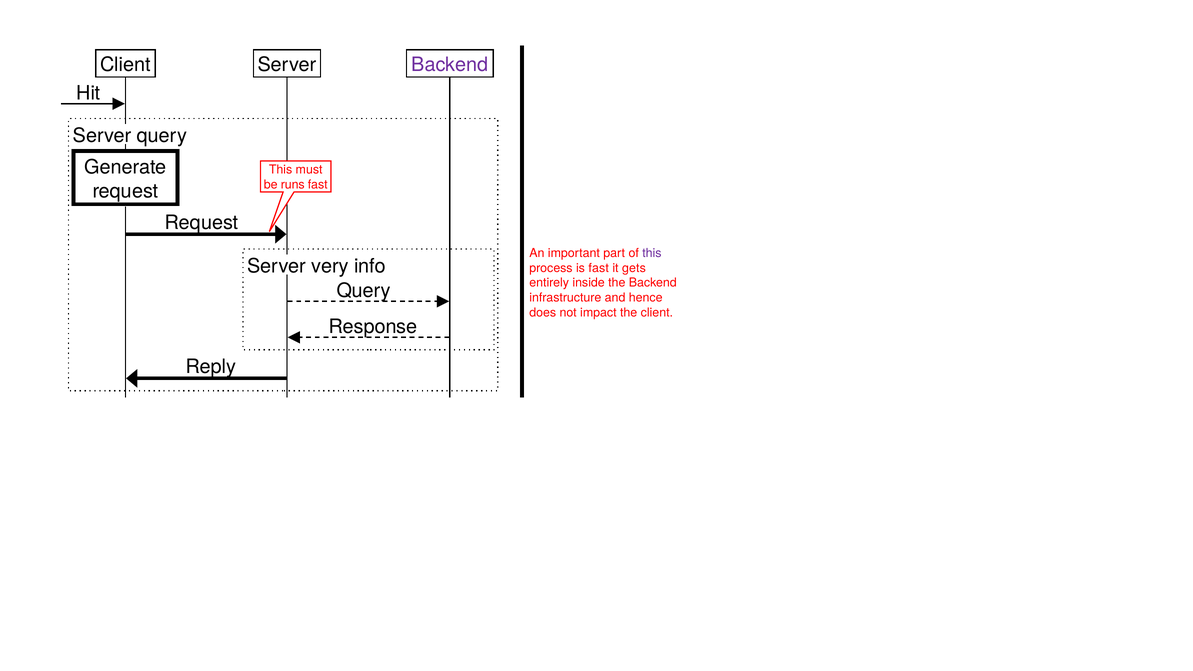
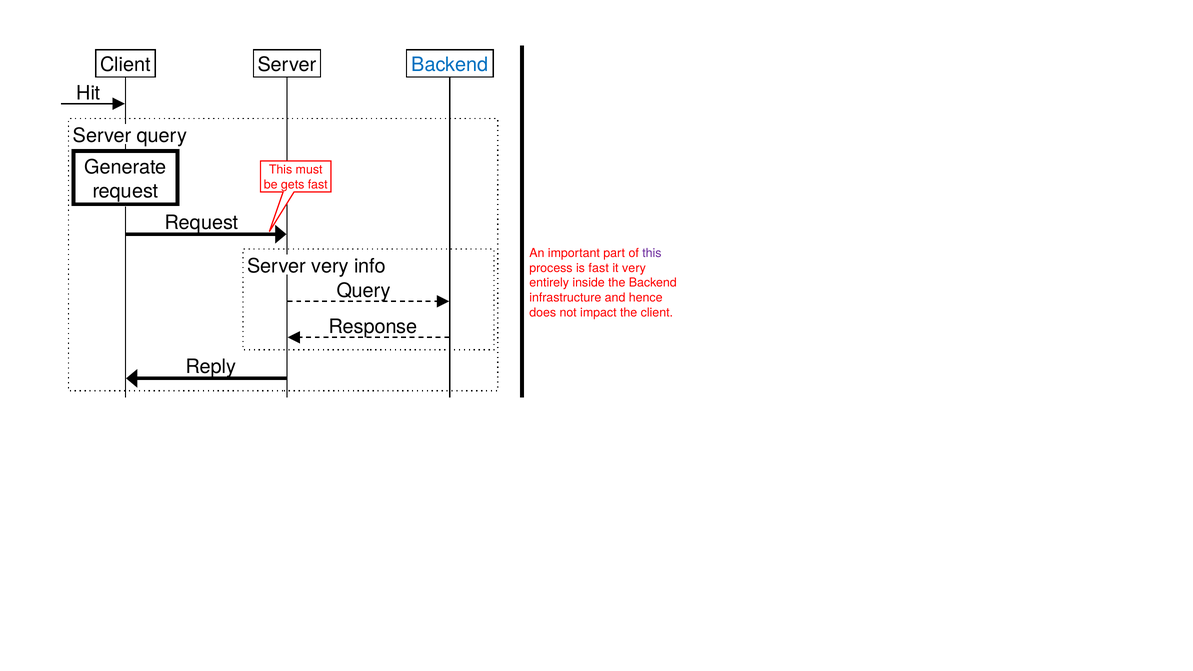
Backend at (450, 65) colour: purple -> blue
runs: runs -> gets
it gets: gets -> very
